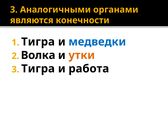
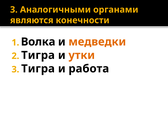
Тигра at (38, 42): Тигра -> Волка
медведки colour: blue -> orange
Волка at (38, 55): Волка -> Тигра
